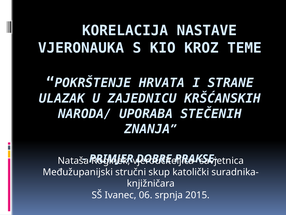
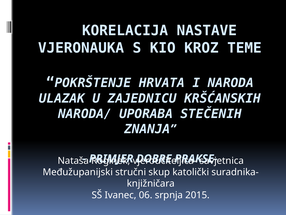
STRANE: STRANE -> NARODA
